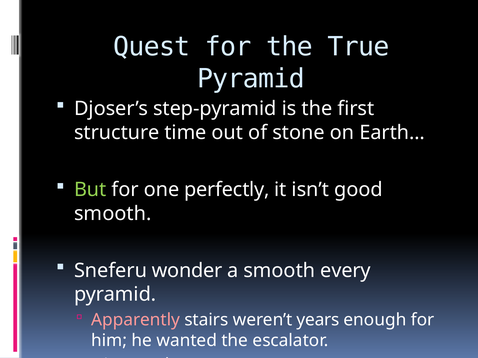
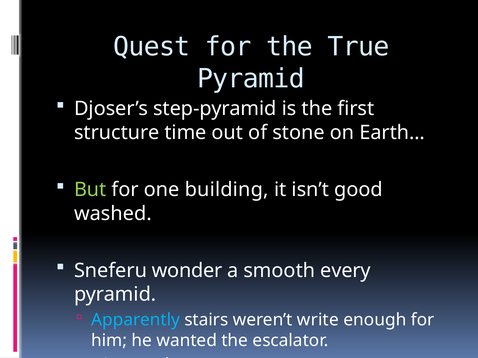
perfectly: perfectly -> building
smooth at (113, 214): smooth -> washed
Apparently colour: pink -> light blue
years: years -> write
